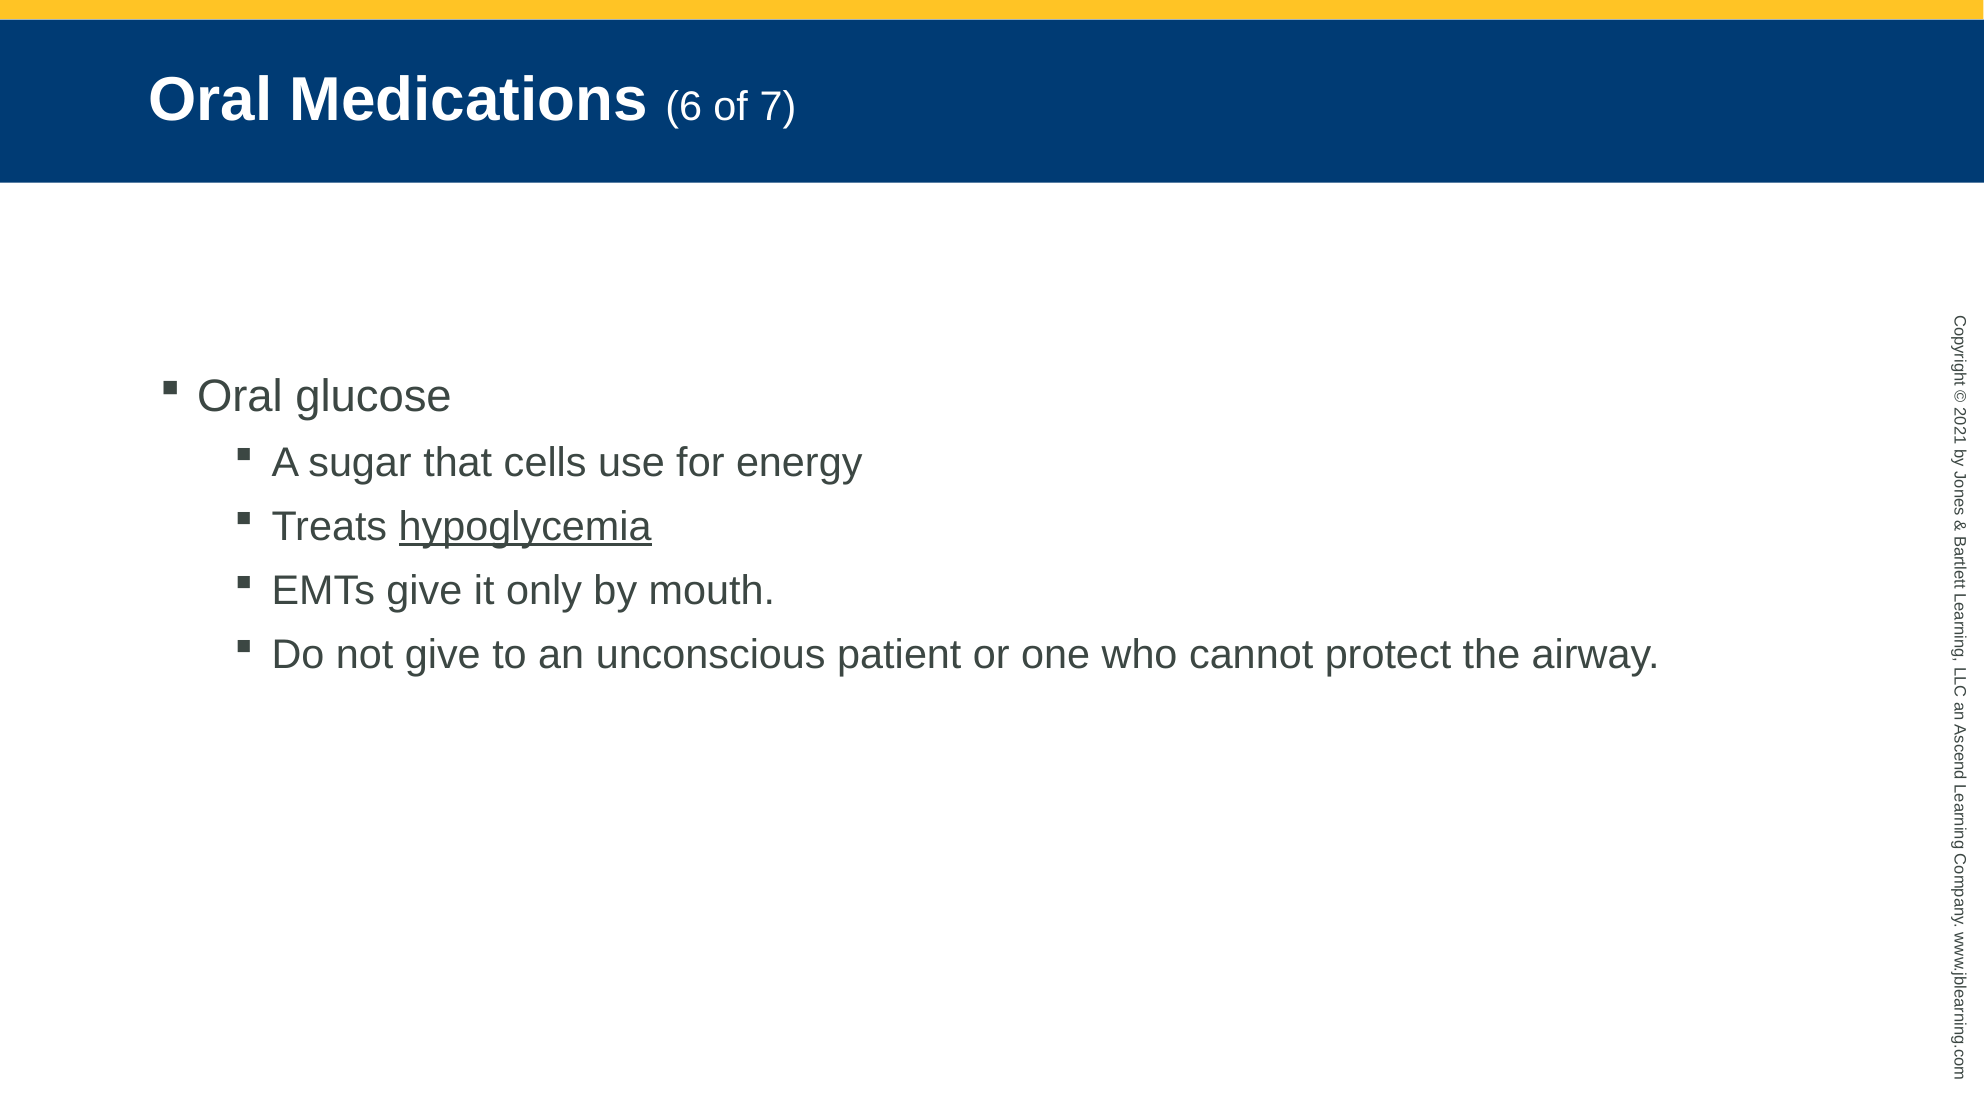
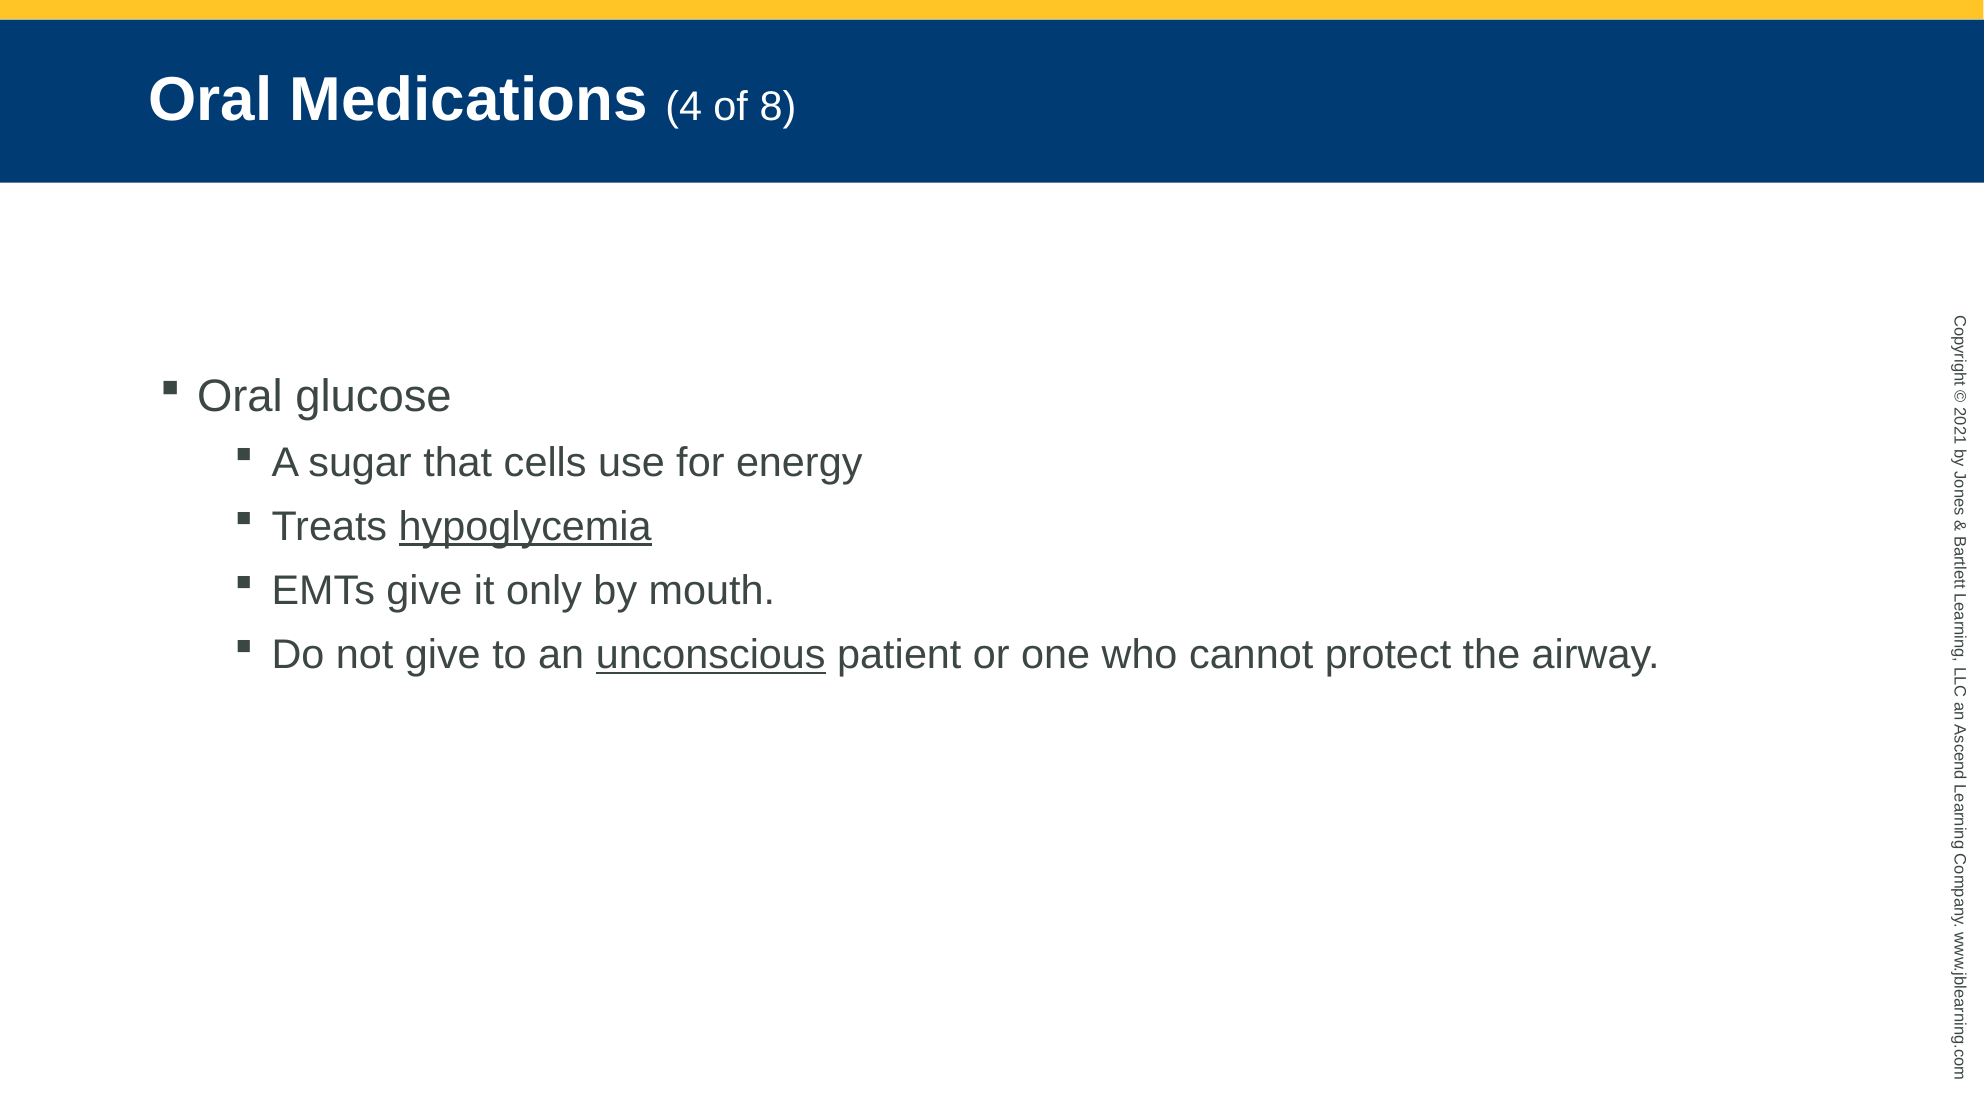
6: 6 -> 4
7: 7 -> 8
unconscious underline: none -> present
